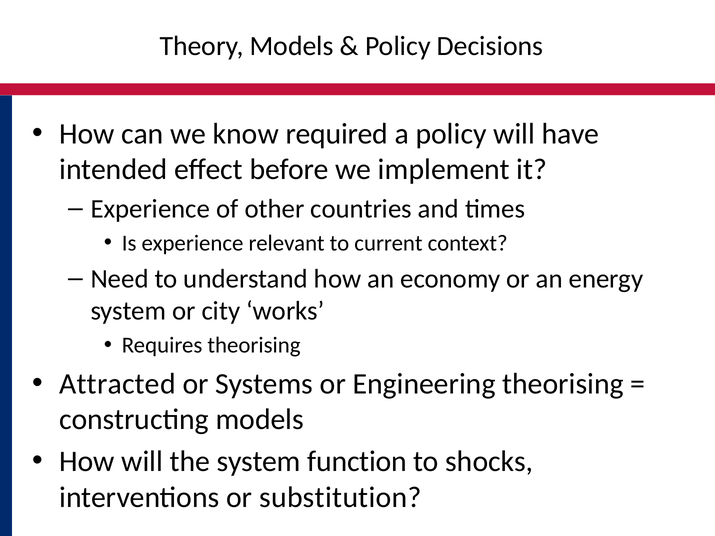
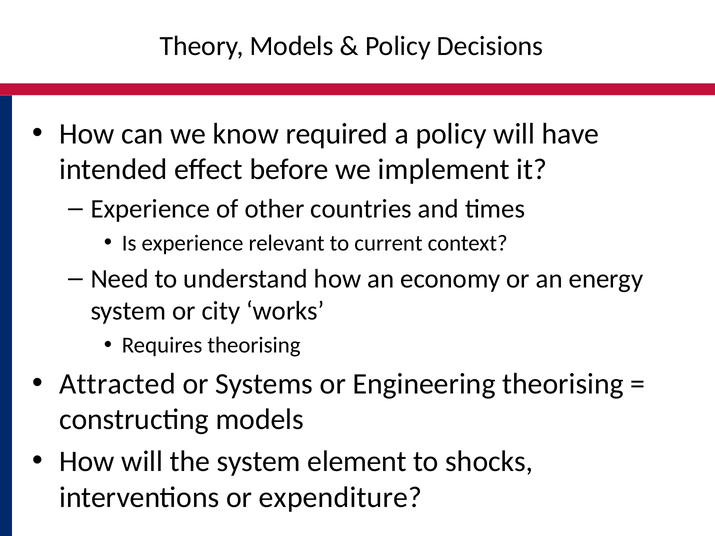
function: function -> element
substitution: substitution -> expenditure
